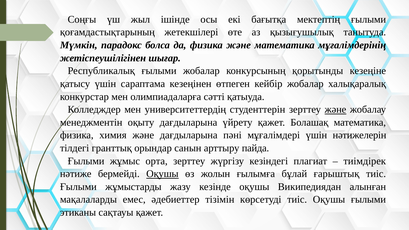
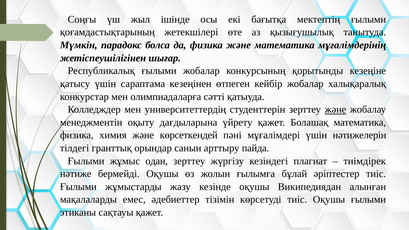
және дағдыларына: дағдыларына -> көрсеткендей
орта: орта -> одан
Оқушы at (162, 174) underline: present -> none
ғарыштық: ғарыштық -> әріптестер
